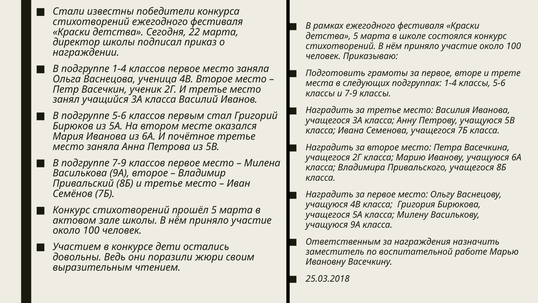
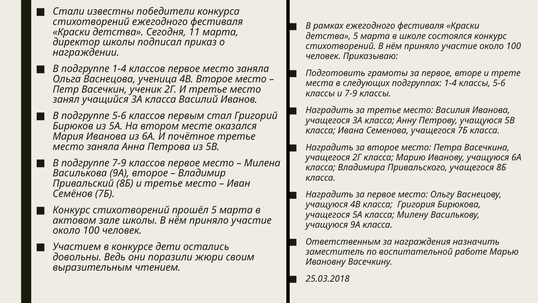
22: 22 -> 11
